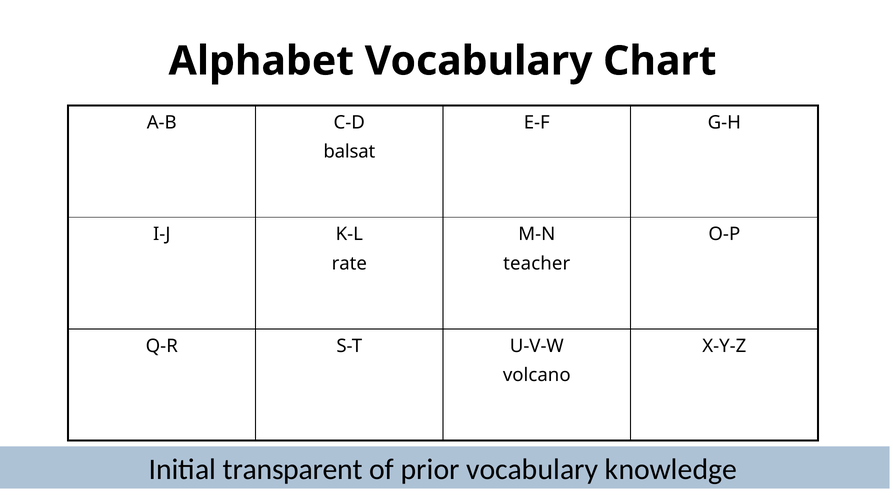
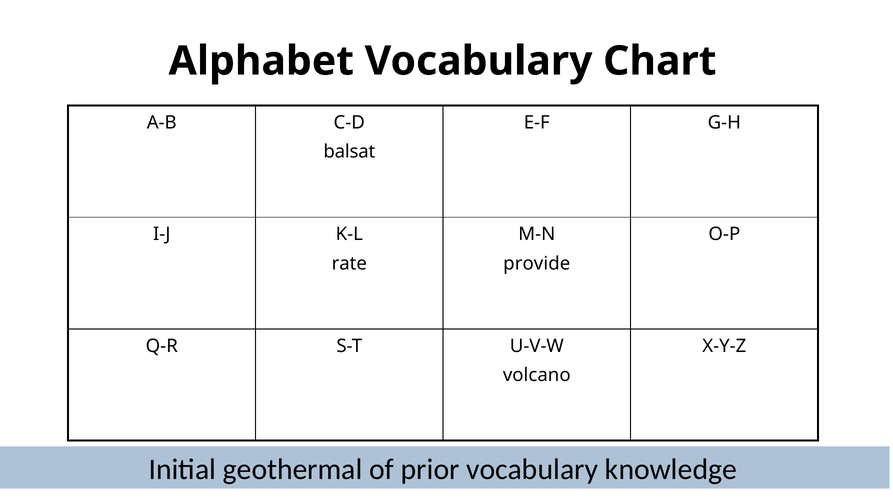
teacher: teacher -> provide
transparent: transparent -> geothermal
